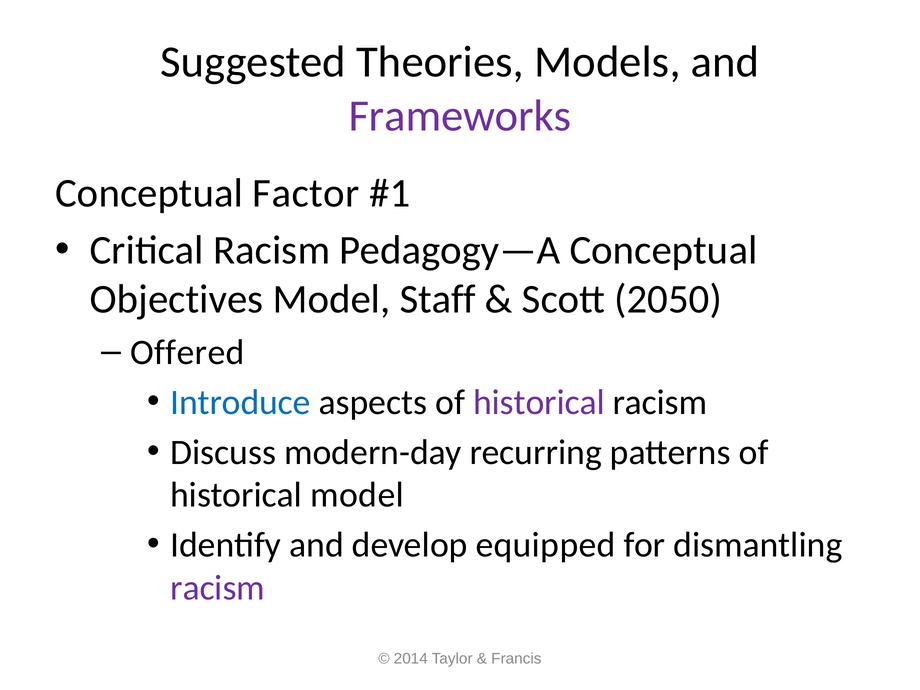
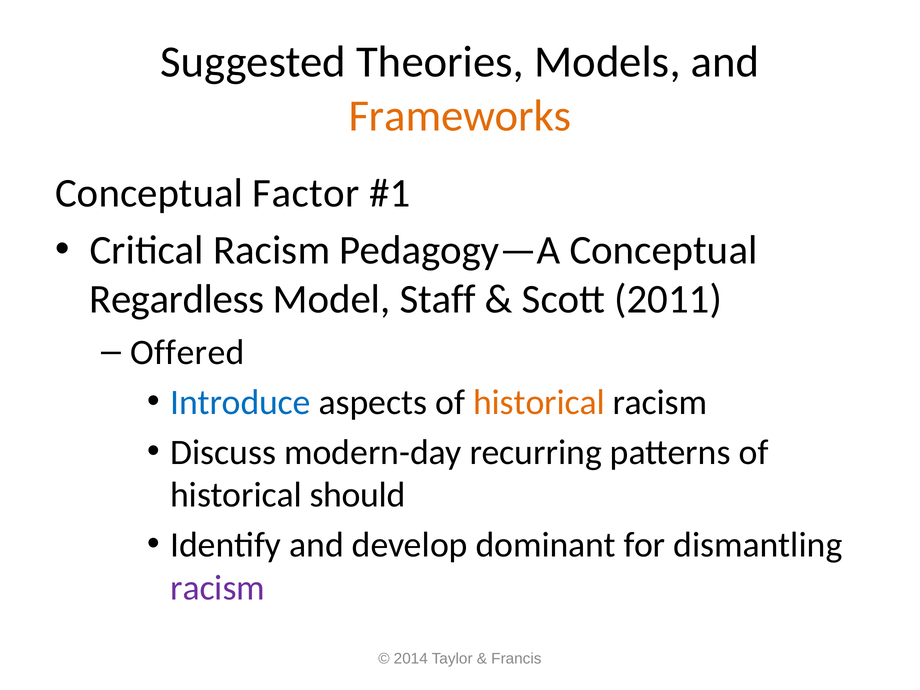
Frameworks colour: purple -> orange
Objectives: Objectives -> Regardless
2050: 2050 -> 2011
historical at (539, 402) colour: purple -> orange
historical model: model -> should
equipped: equipped -> dominant
